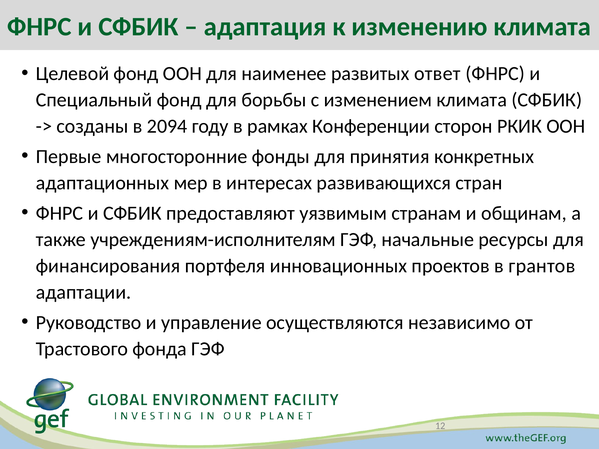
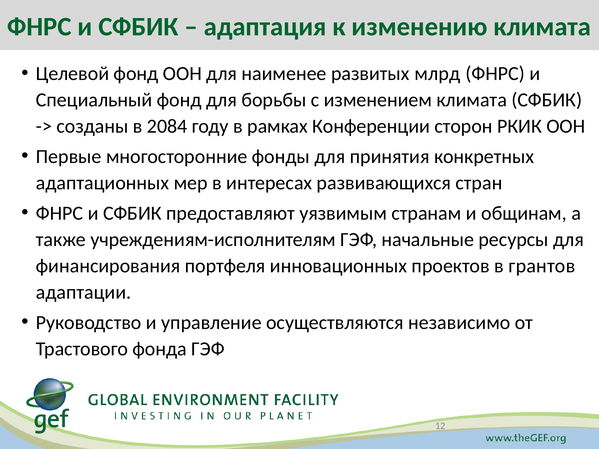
ответ: ответ -> млрд
2094: 2094 -> 2084
